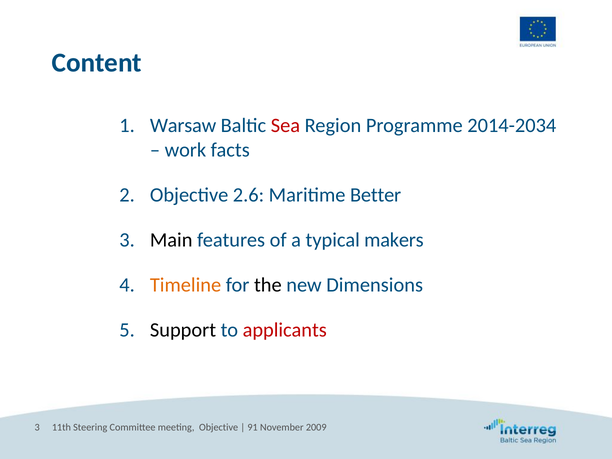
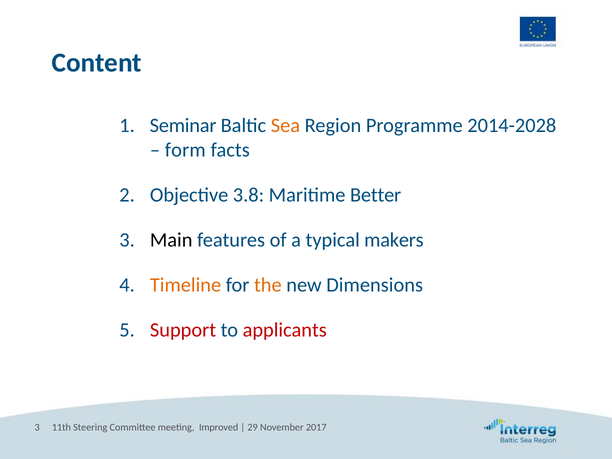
Warsaw: Warsaw -> Seminar
Sea colour: red -> orange
2014-2034: 2014-2034 -> 2014-2028
work: work -> form
2.6: 2.6 -> 3.8
the colour: black -> orange
Support colour: black -> red
meeting Objective: Objective -> Improved
91: 91 -> 29
2009: 2009 -> 2017
